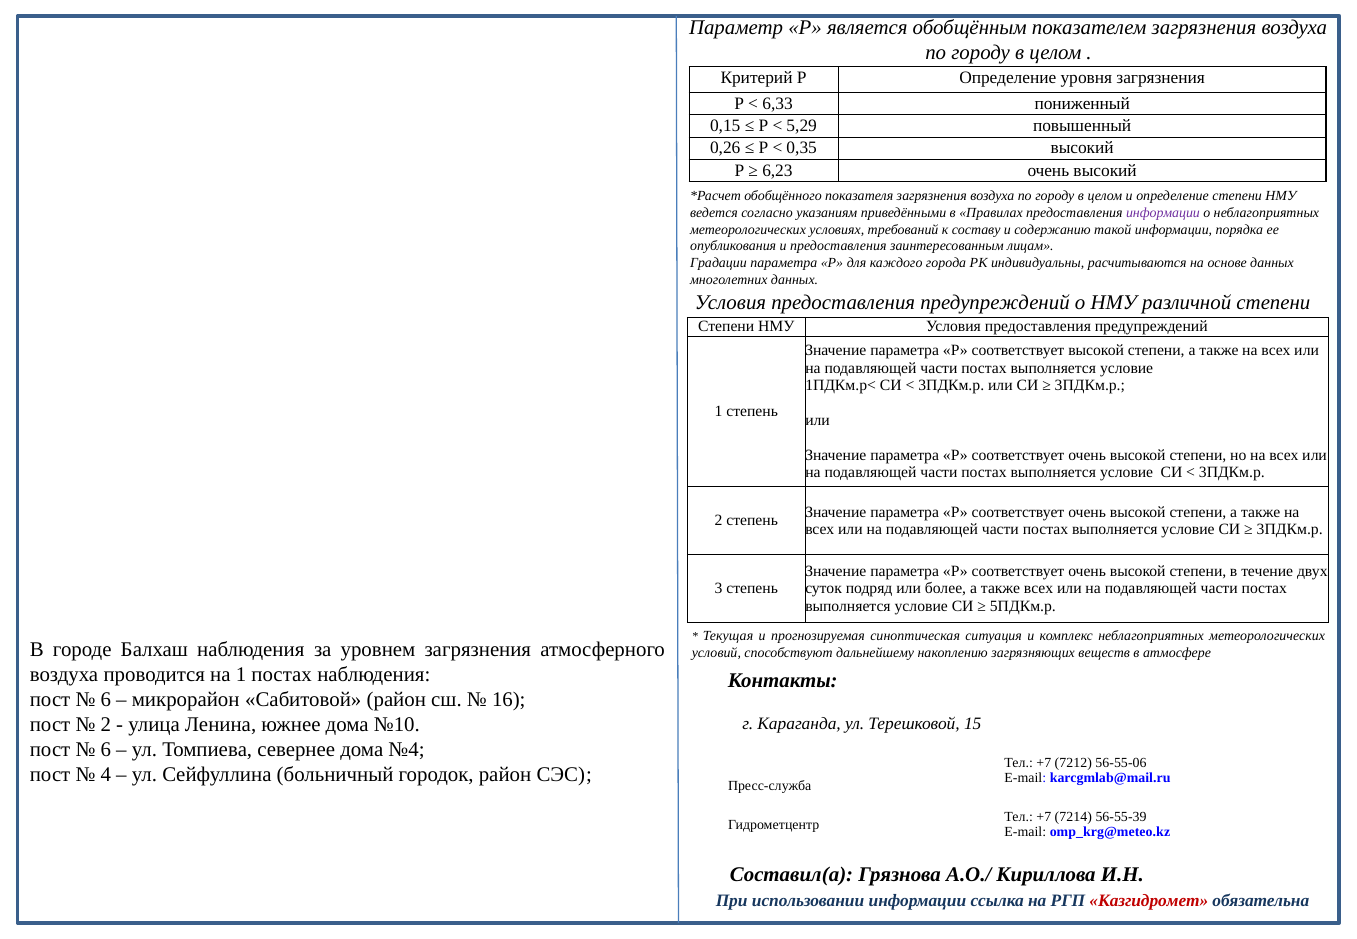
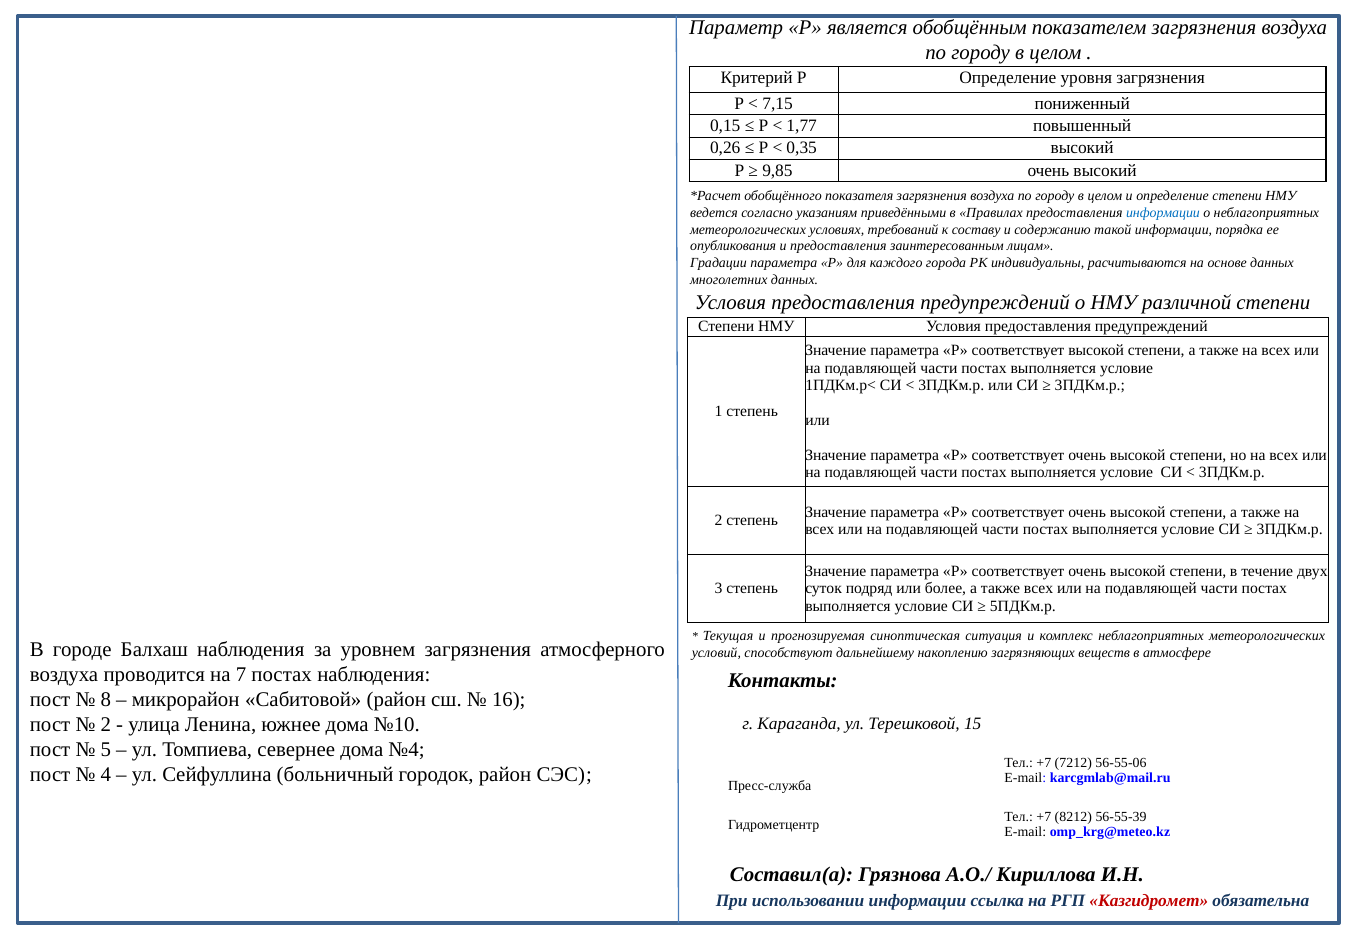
6,33: 6,33 -> 7,15
5,29: 5,29 -> 1,77
6,23: 6,23 -> 9,85
информации at (1163, 213) colour: purple -> blue
на 1: 1 -> 7
6 at (106, 700): 6 -> 8
6 at (106, 750): 6 -> 5
7214: 7214 -> 8212
